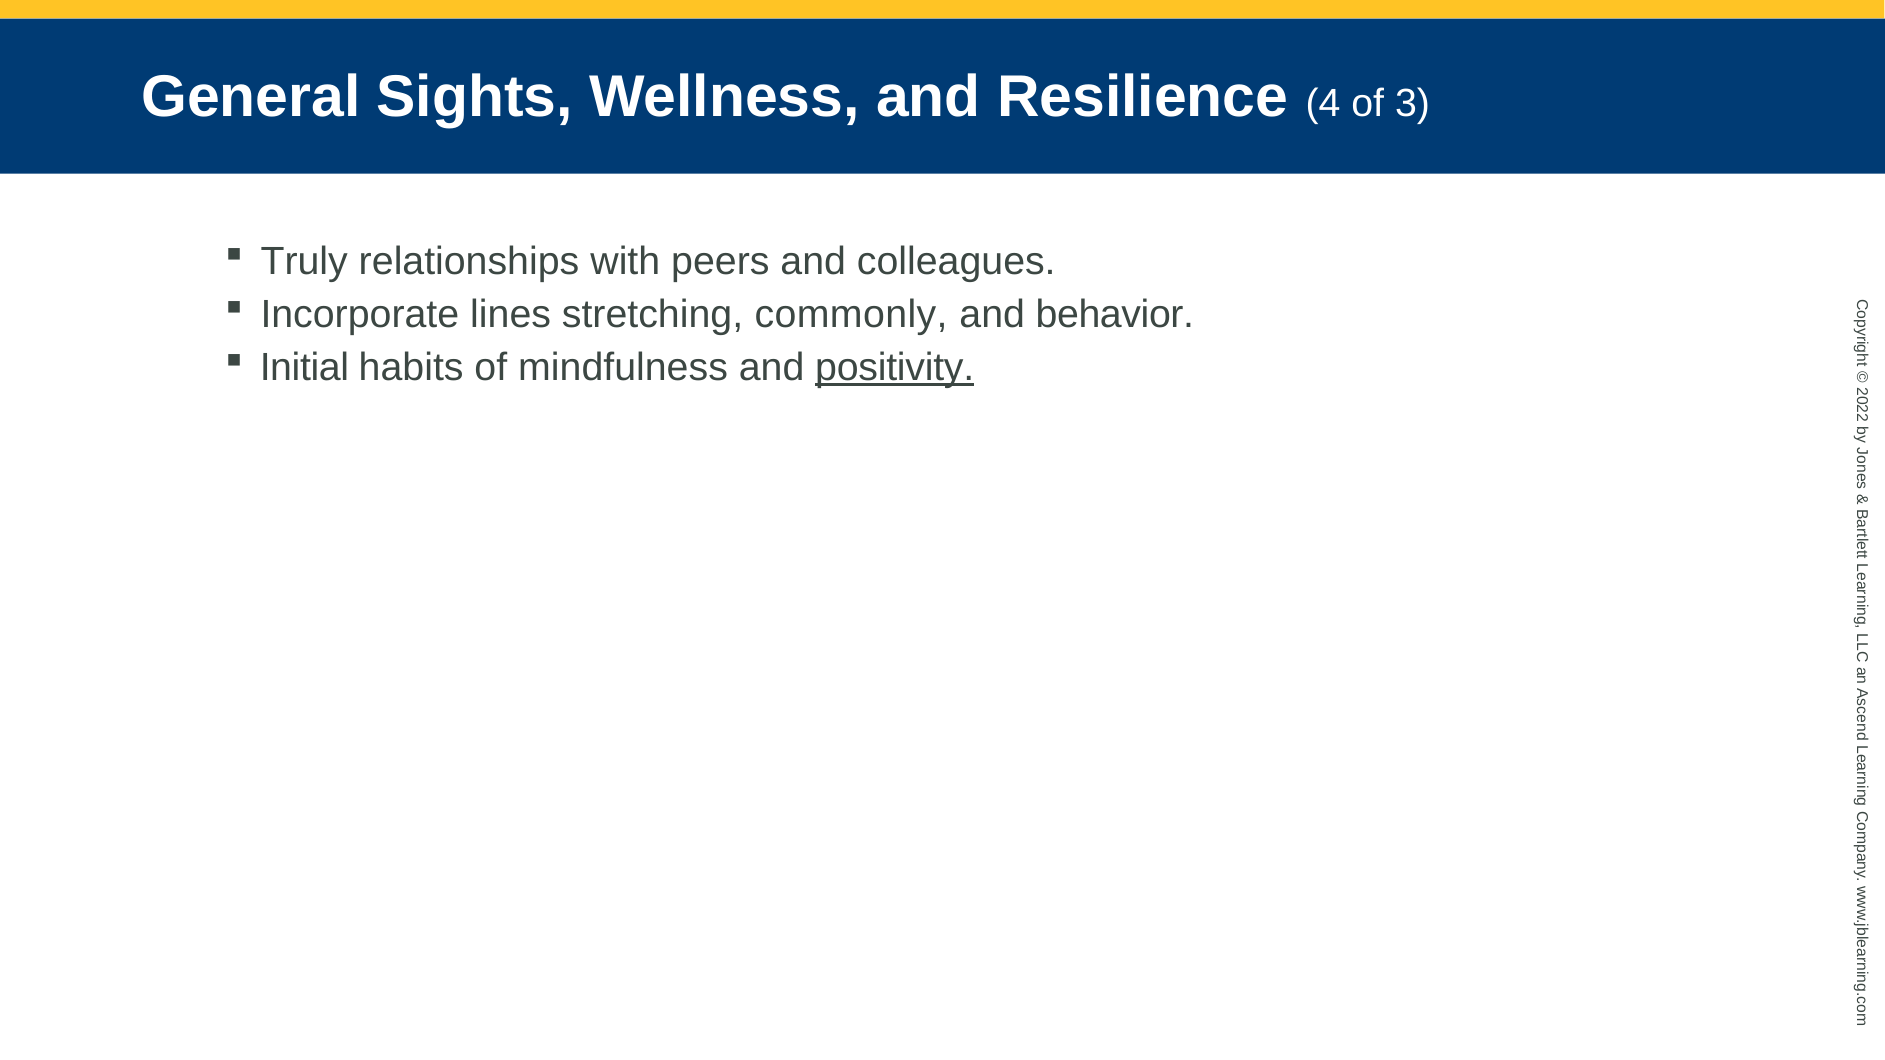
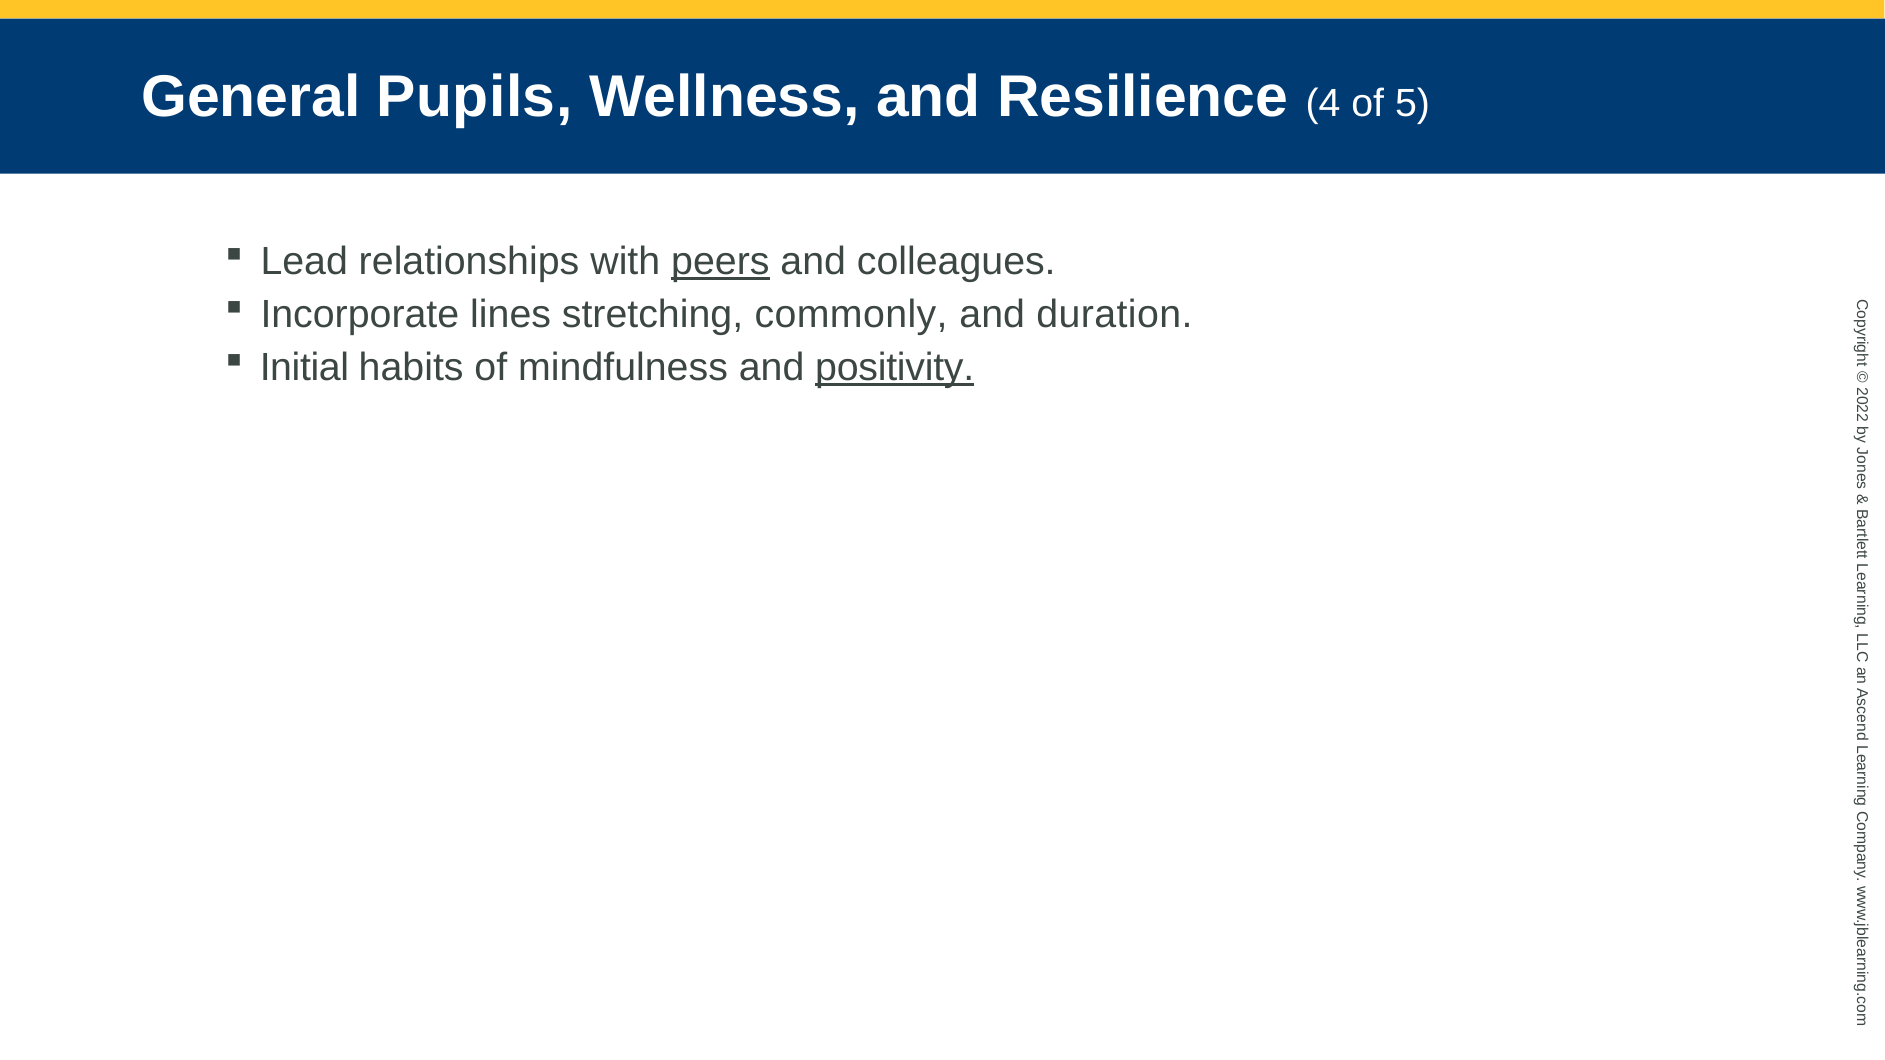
Sights: Sights -> Pupils
3: 3 -> 5
Truly: Truly -> Lead
peers underline: none -> present
behavior: behavior -> duration
